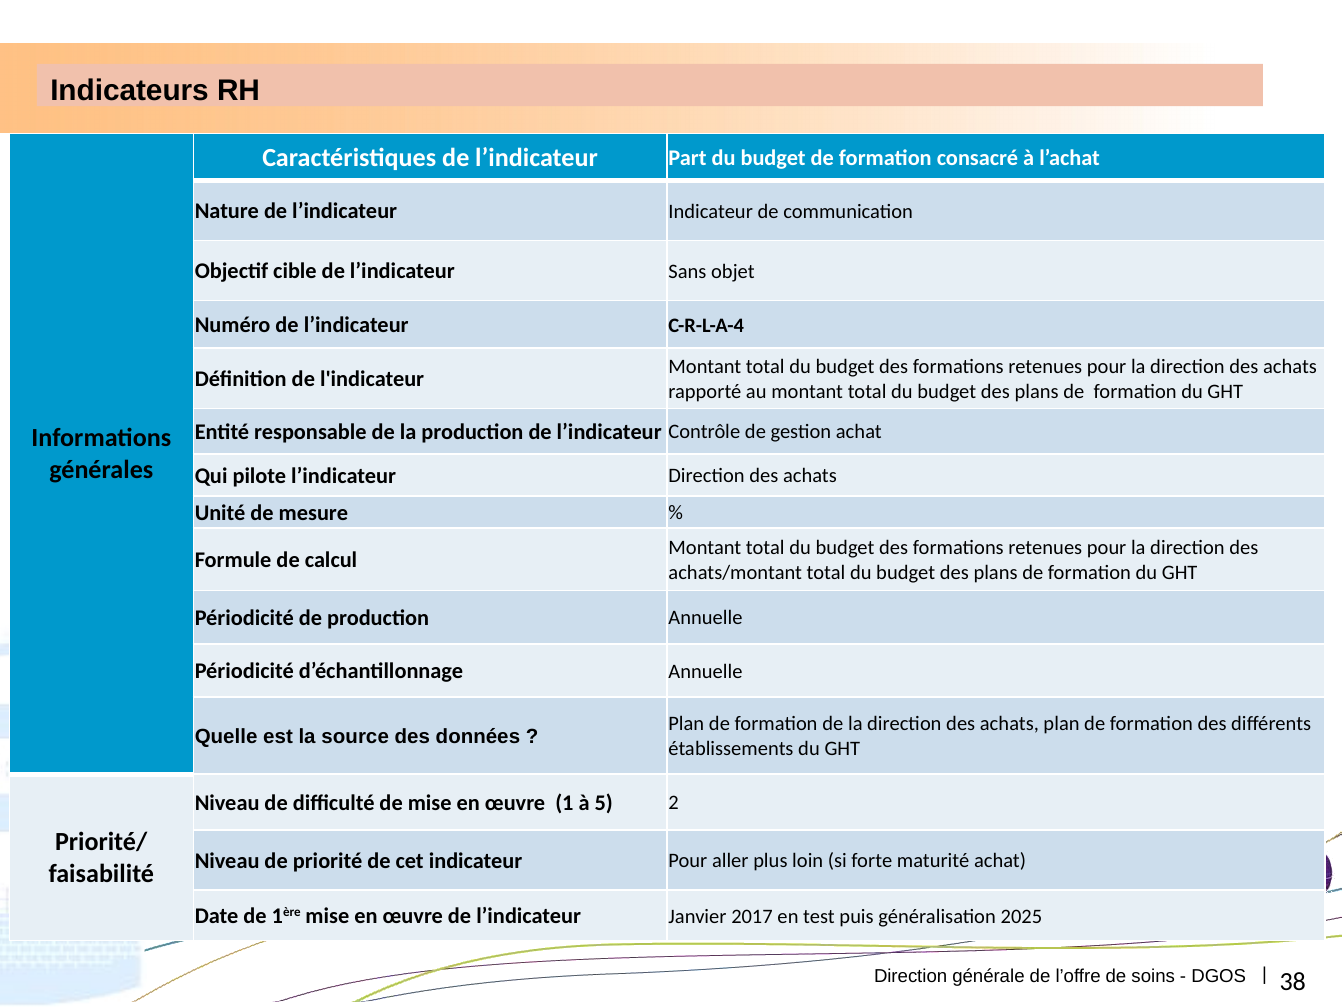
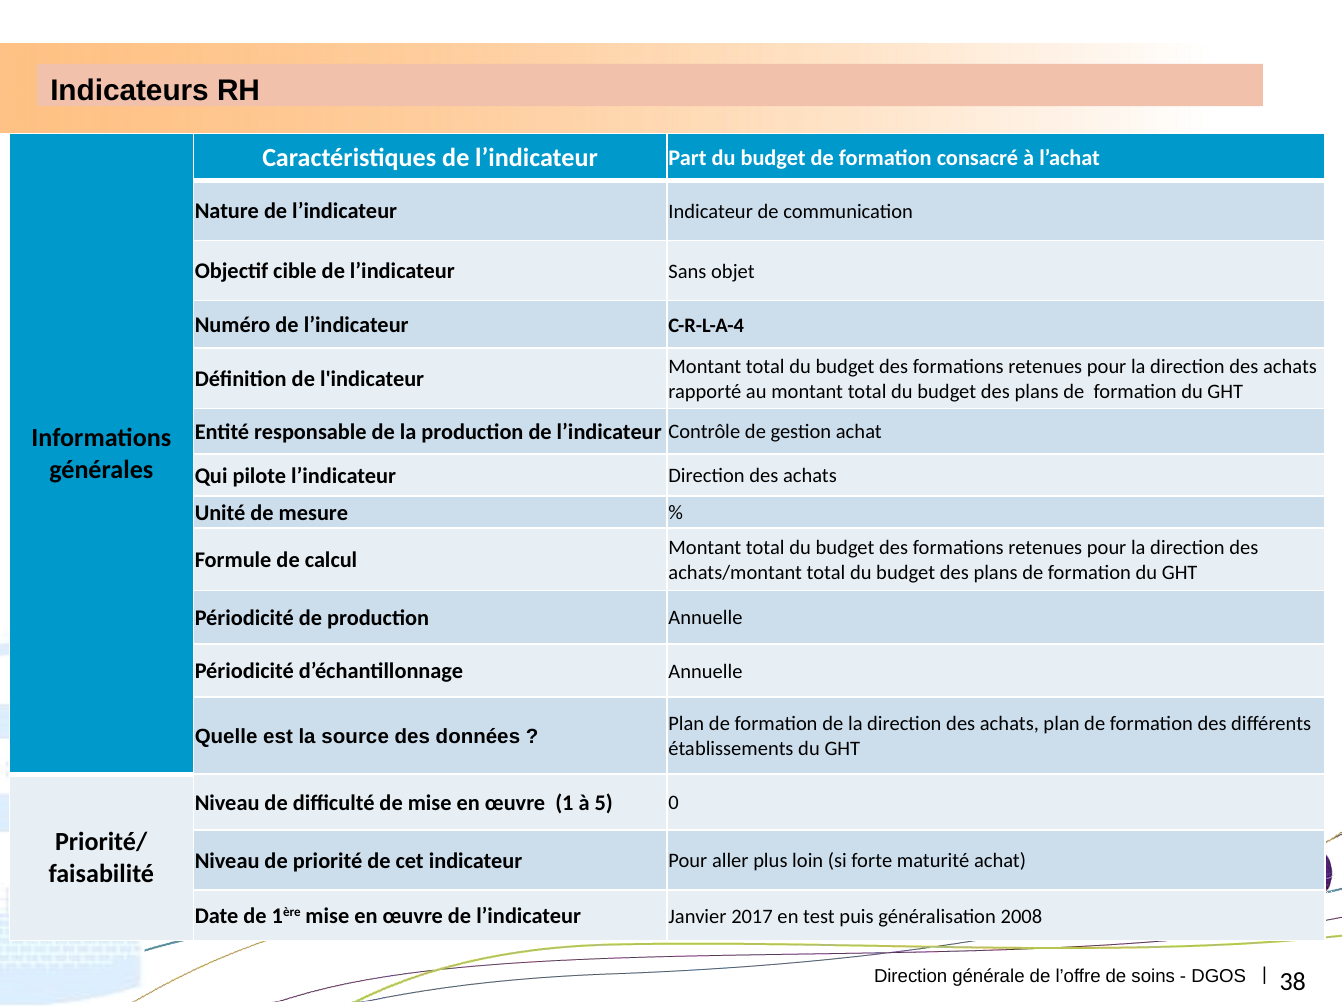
2: 2 -> 0
2025: 2025 -> 2008
